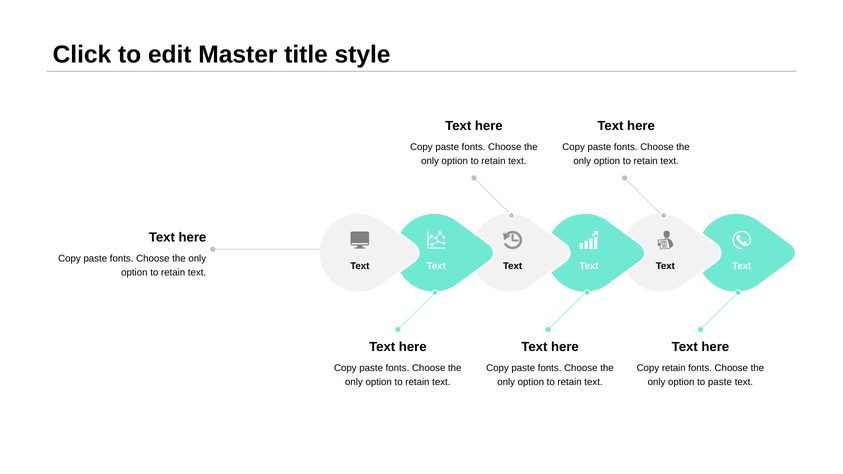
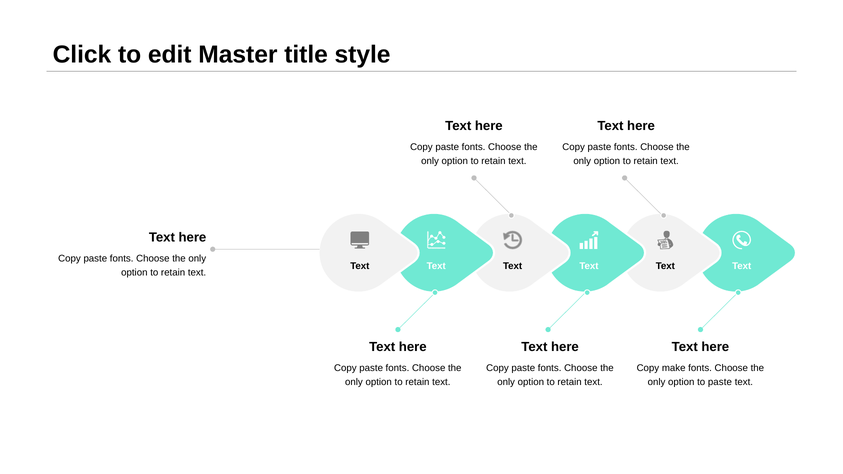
Copy retain: retain -> make
